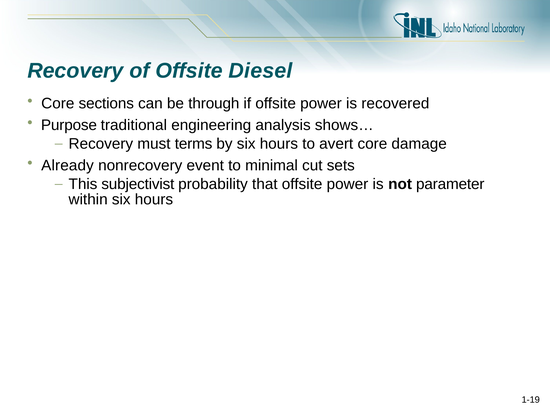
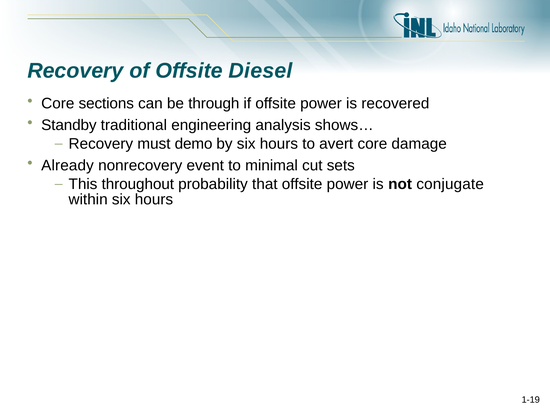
Purpose: Purpose -> Standby
terms: terms -> demo
subjectivist: subjectivist -> throughout
parameter: parameter -> conjugate
